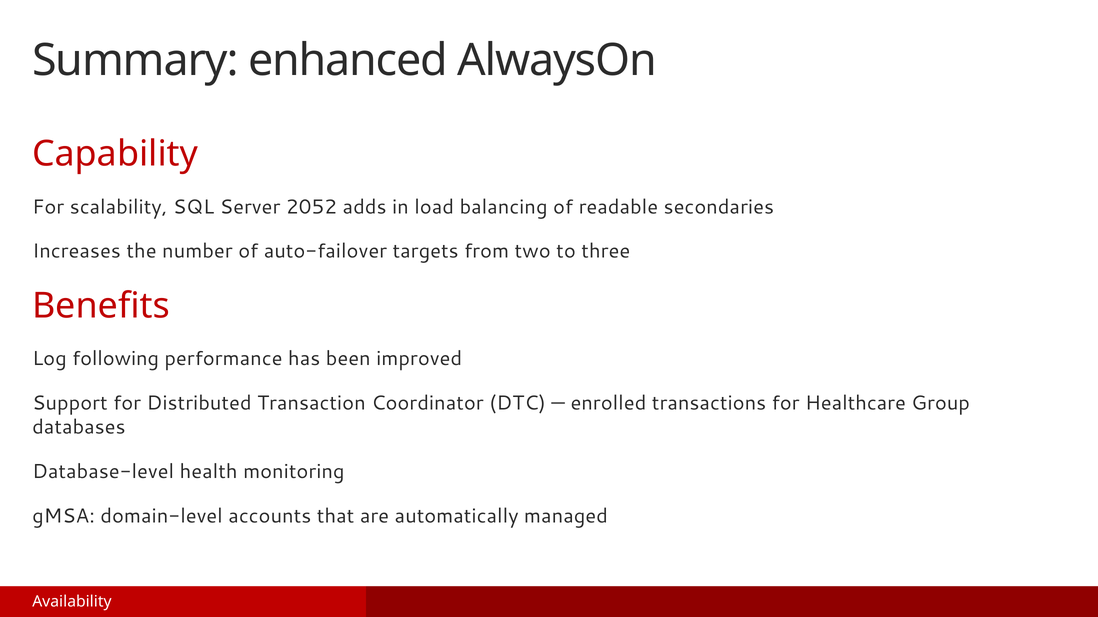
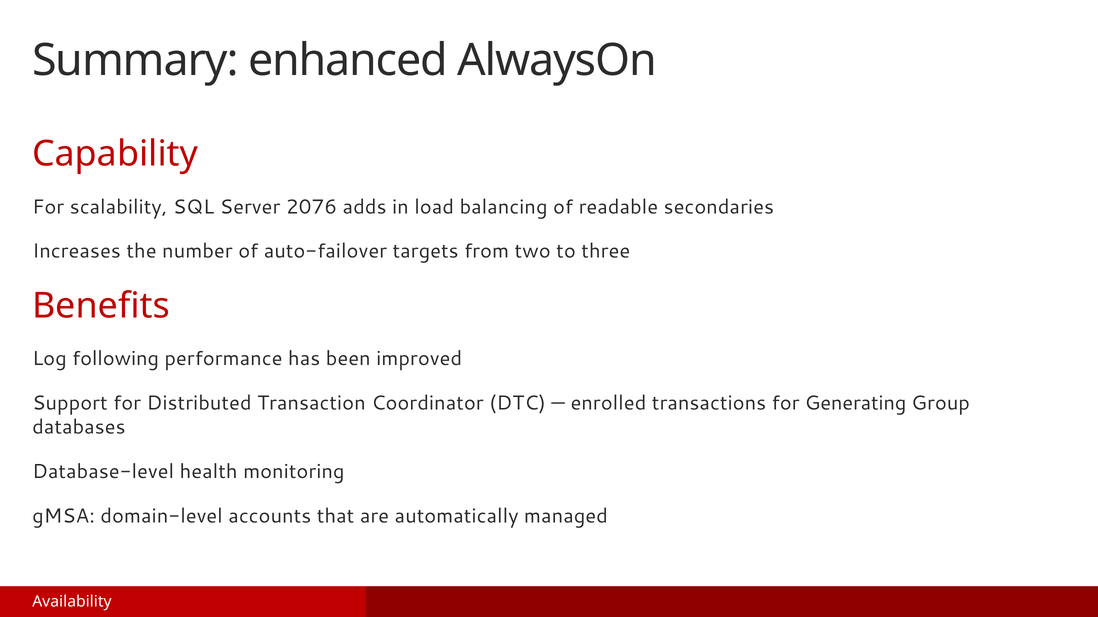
2052: 2052 -> 2076
Healthcare: Healthcare -> Generating
